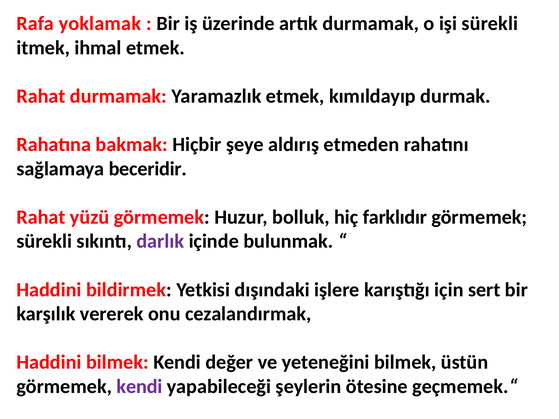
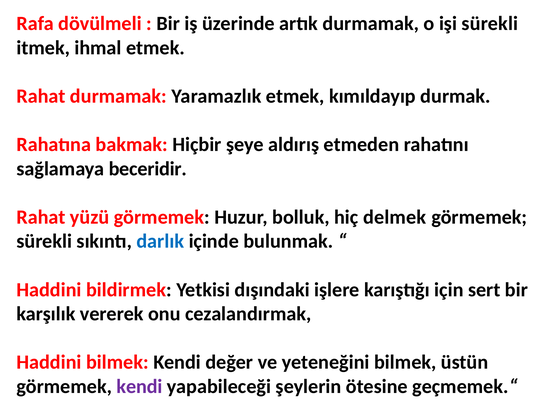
yoklamak: yoklamak -> dövülmeli
farklıdır: farklıdır -> delmek
darlık colour: purple -> blue
